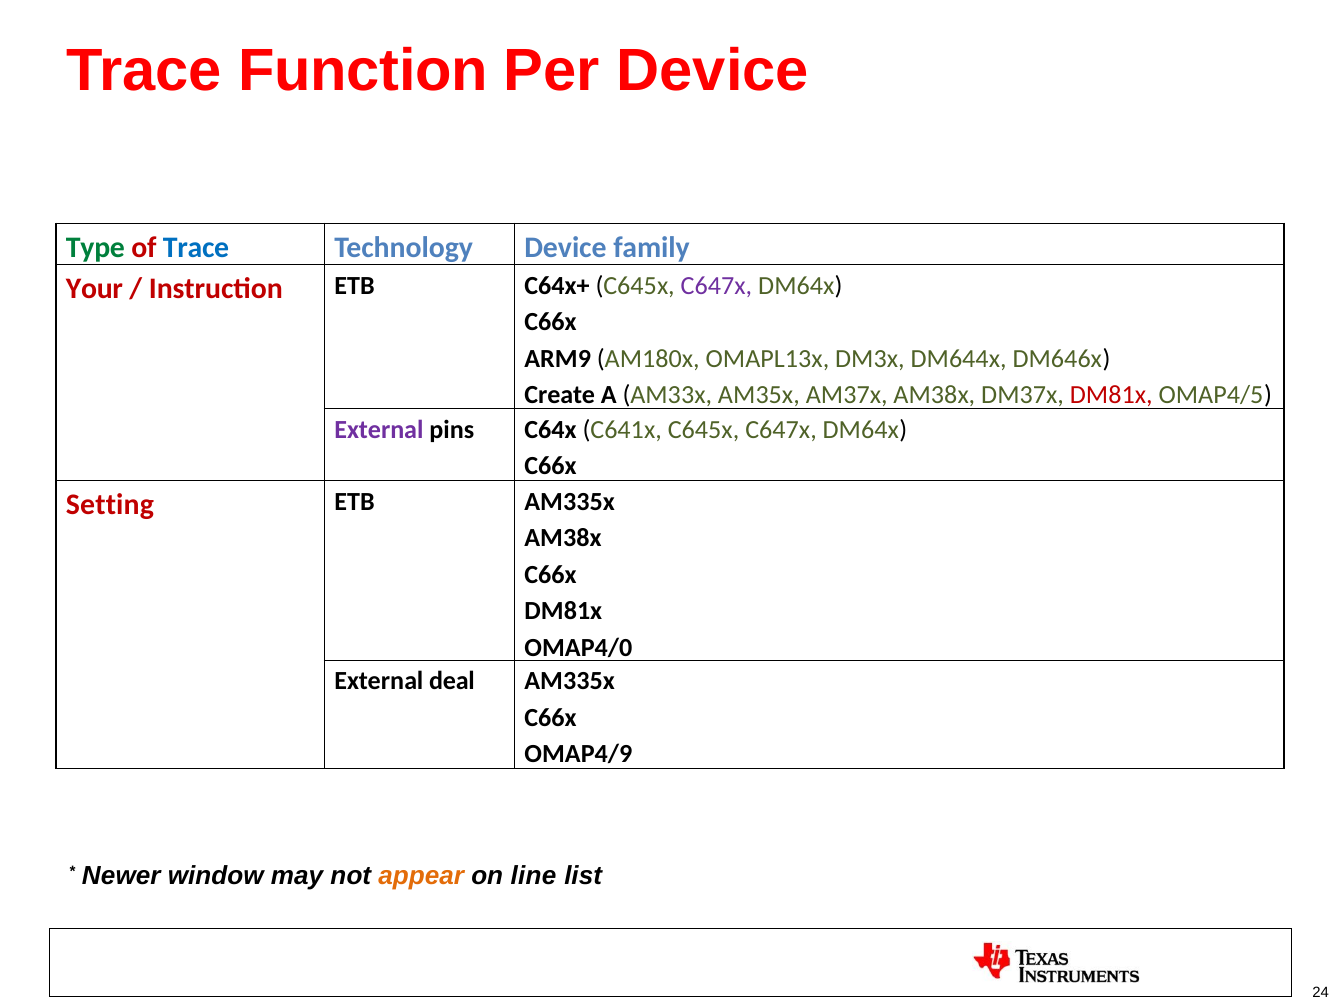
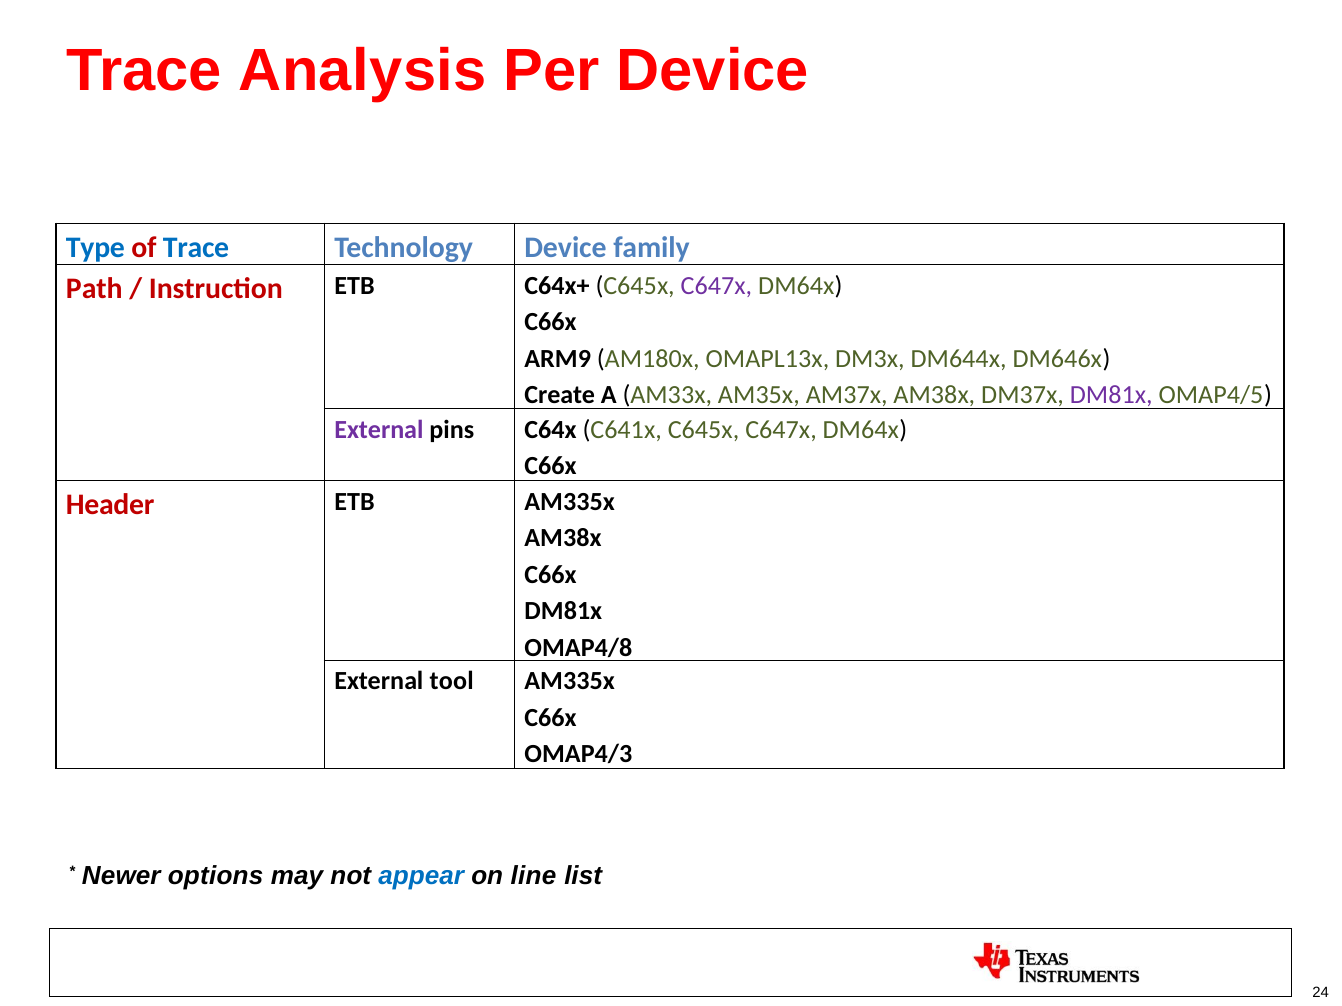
Function: Function -> Analysis
Type colour: green -> blue
Your: Your -> Path
DM81x at (1111, 395) colour: red -> purple
Setting: Setting -> Header
OMAP4/0: OMAP4/0 -> OMAP4/8
deal: deal -> tool
OMAP4/9: OMAP4/9 -> OMAP4/3
window: window -> options
appear colour: orange -> blue
